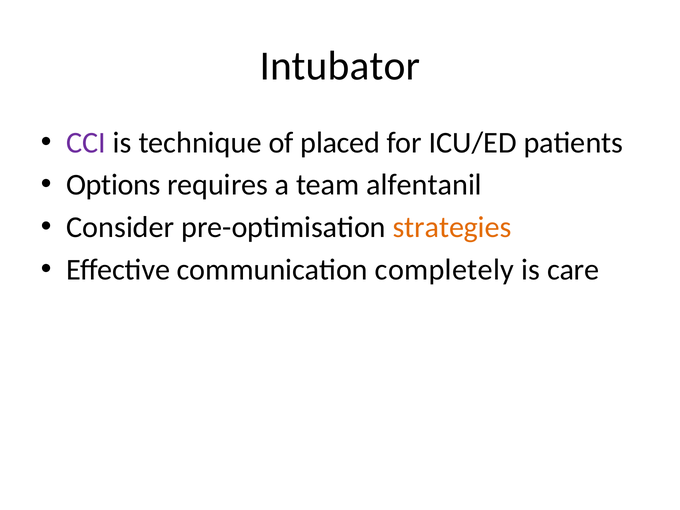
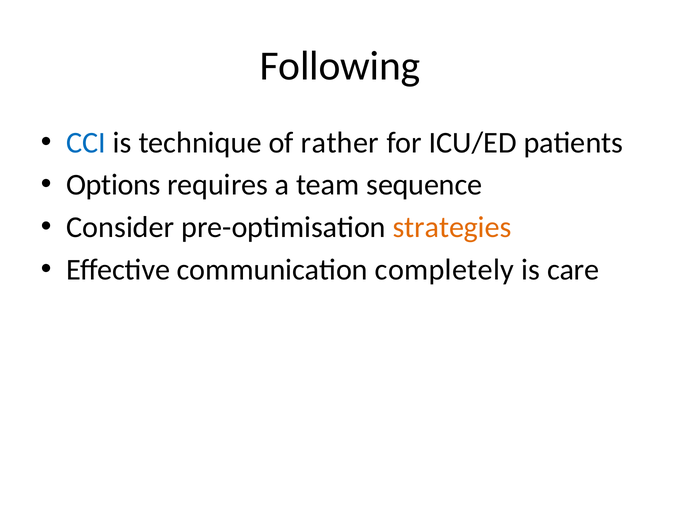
Intubator: Intubator -> Following
CCI colour: purple -> blue
placed: placed -> rather
alfentanil: alfentanil -> sequence
